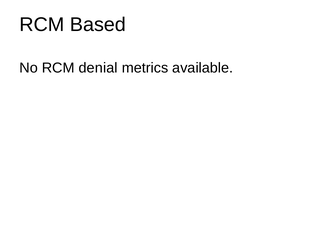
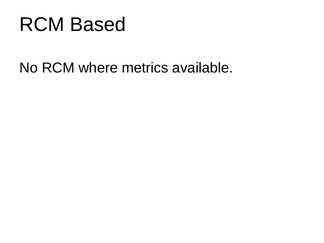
denial: denial -> where
